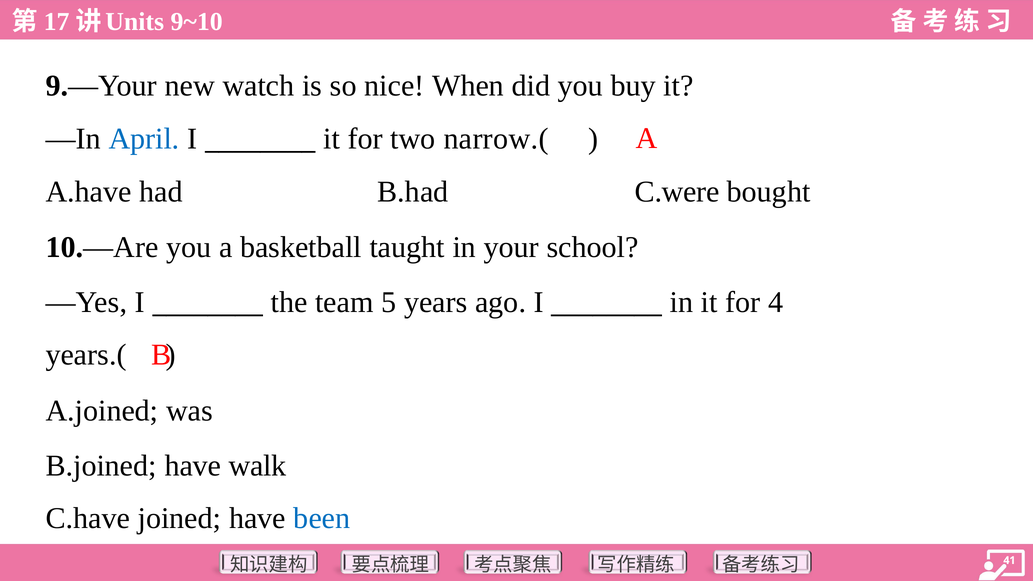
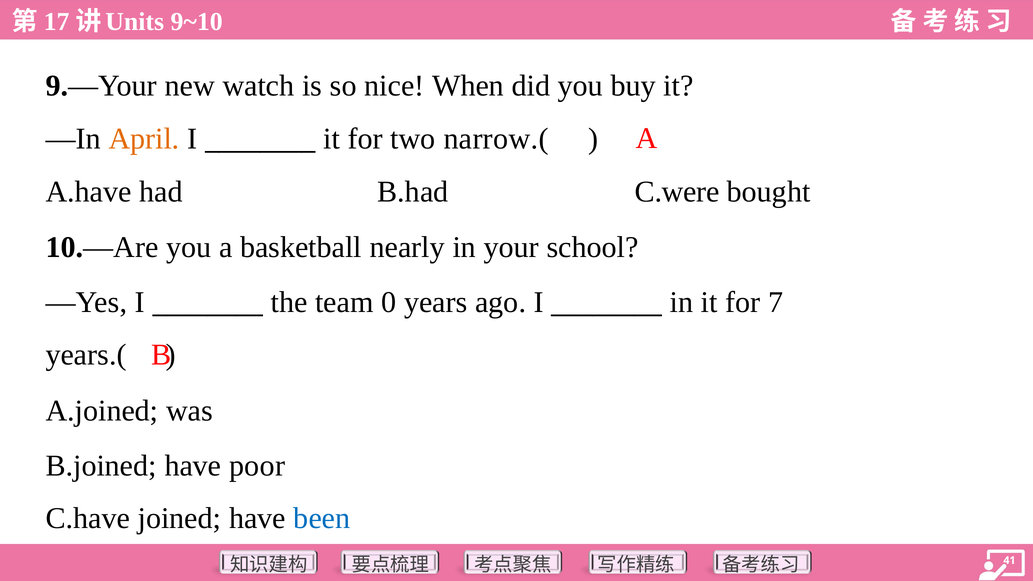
April colour: blue -> orange
taught: taught -> nearly
5: 5 -> 0
4: 4 -> 7
walk: walk -> poor
